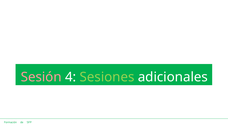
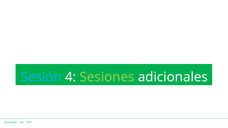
Sesión colour: pink -> light blue
